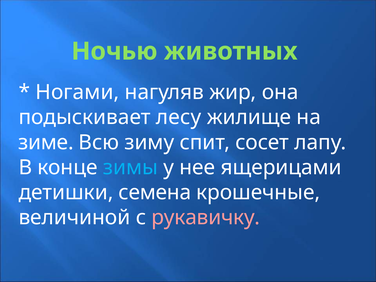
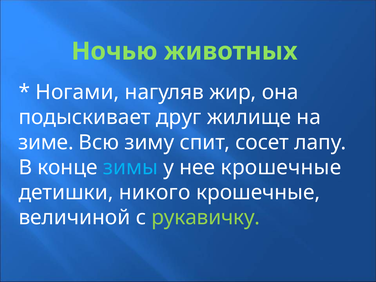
лесу: лесу -> друг
нее ящерицами: ящерицами -> крошечные
семена: семена -> никого
рукавичку colour: pink -> light green
